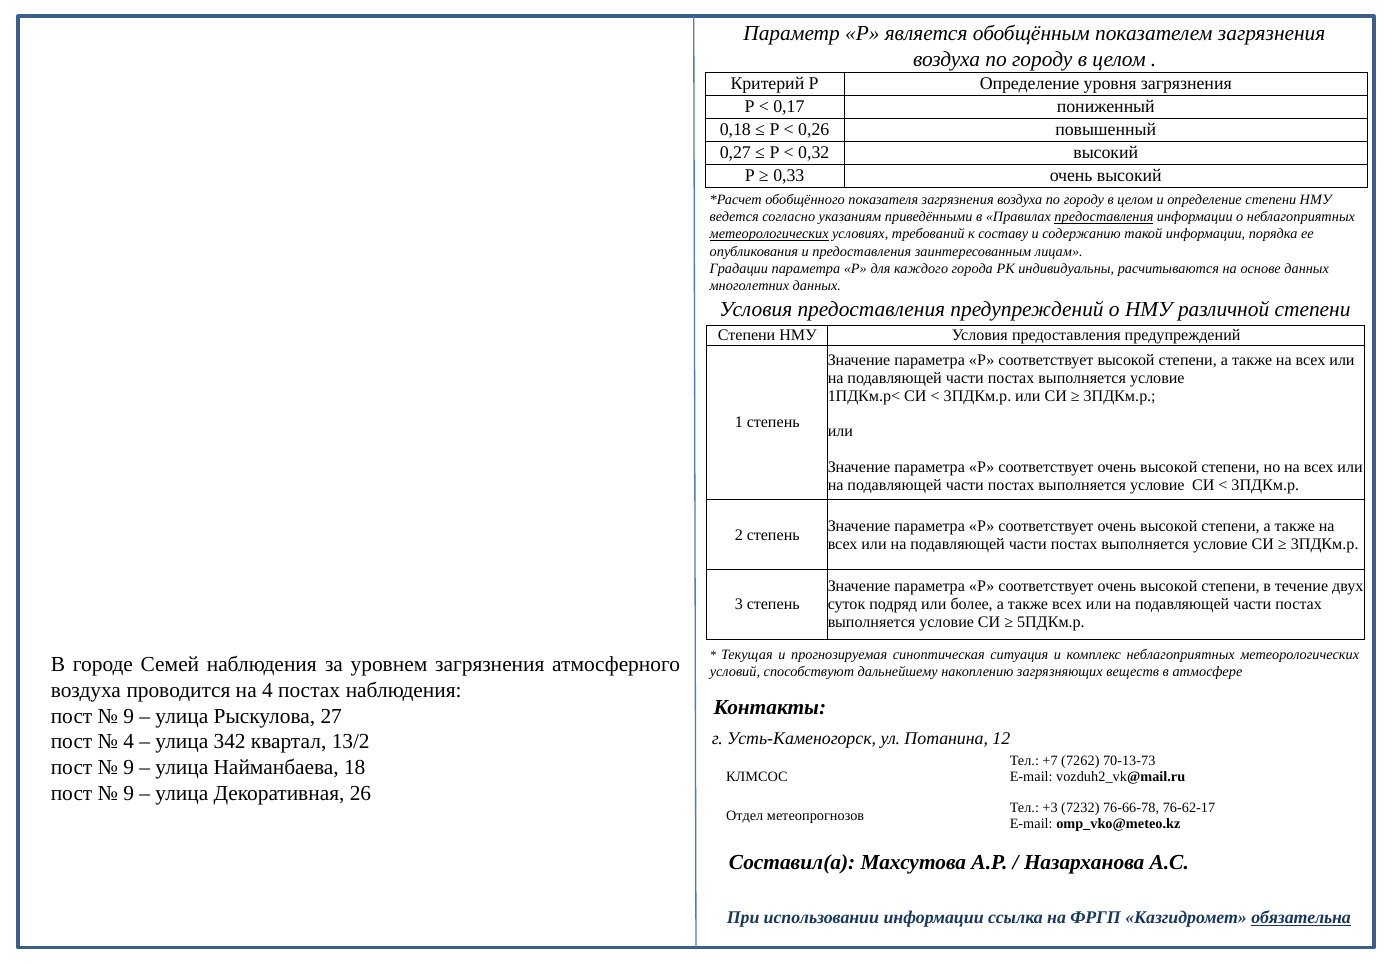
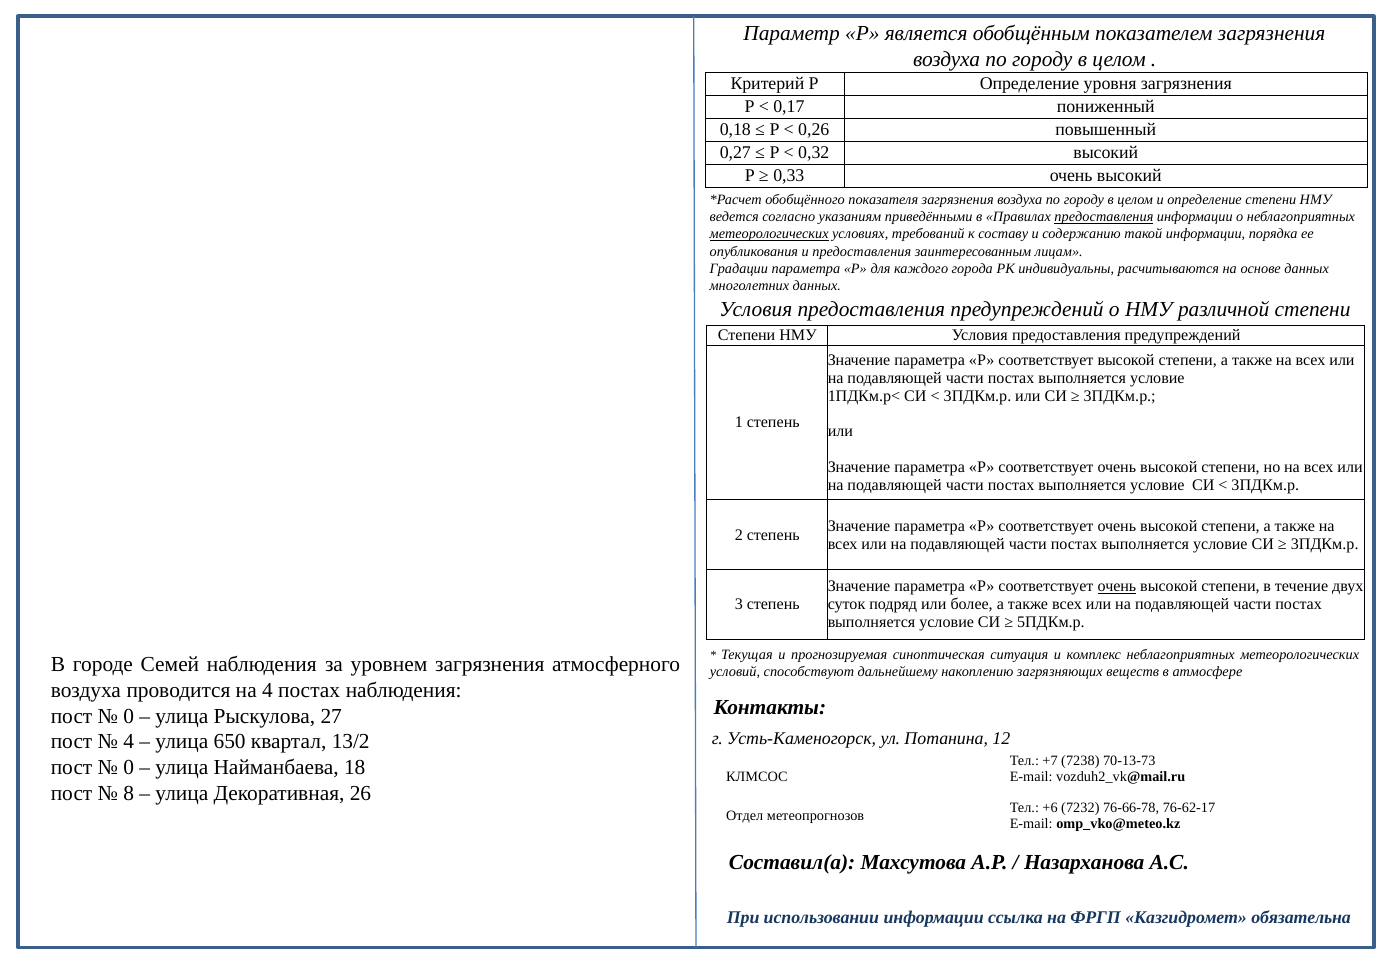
очень at (1117, 586) underline: none -> present
9 at (129, 716): 9 -> 0
342: 342 -> 650
7262: 7262 -> 7238
9 at (129, 767): 9 -> 0
9 at (129, 793): 9 -> 8
+3: +3 -> +6
обязательна underline: present -> none
